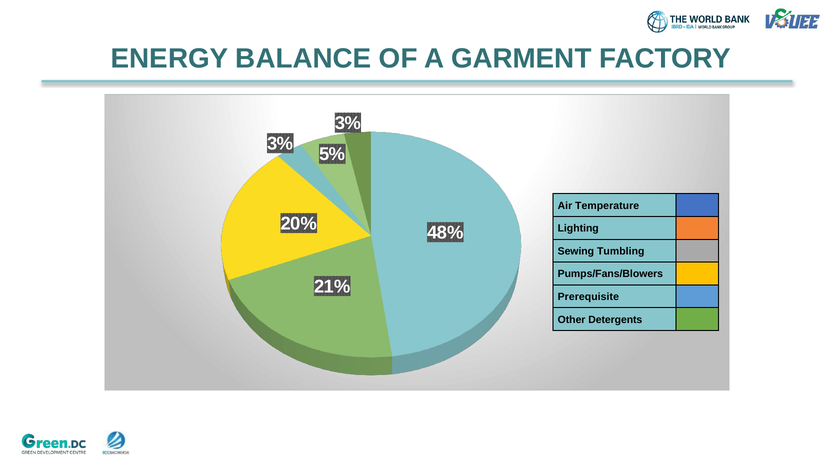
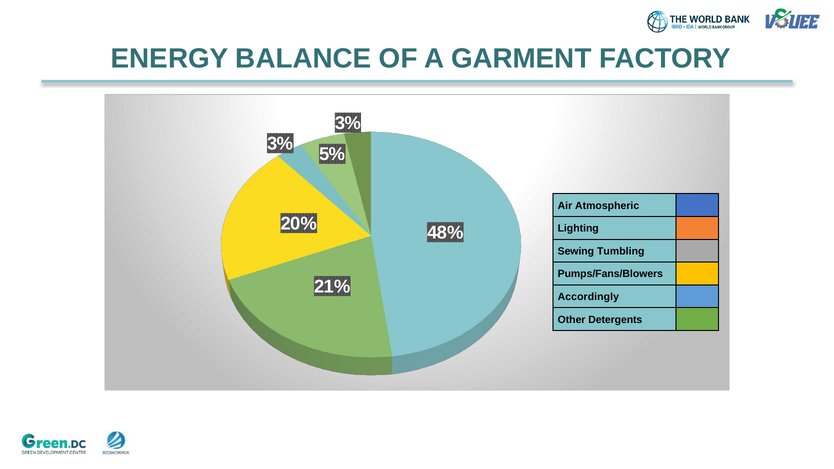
Temperature: Temperature -> Atmospheric
Prerequisite: Prerequisite -> Accordingly
